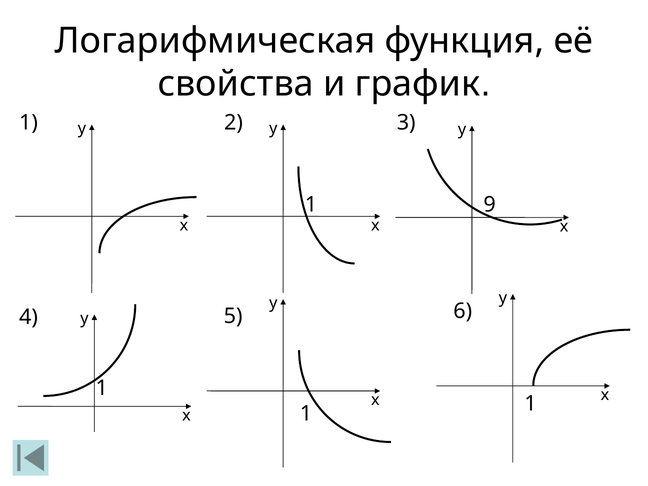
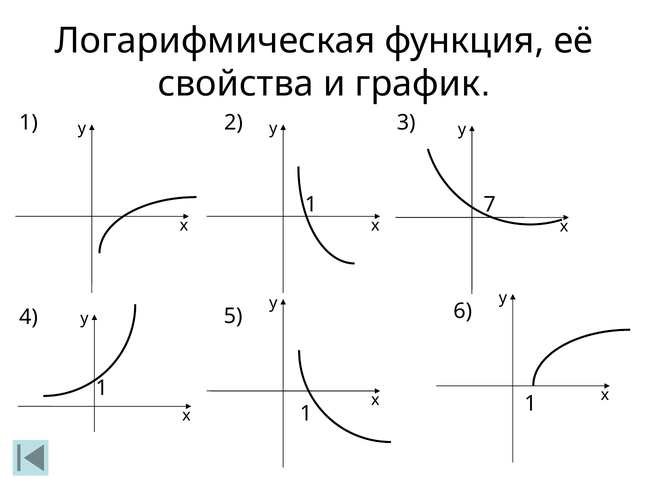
9: 9 -> 7
